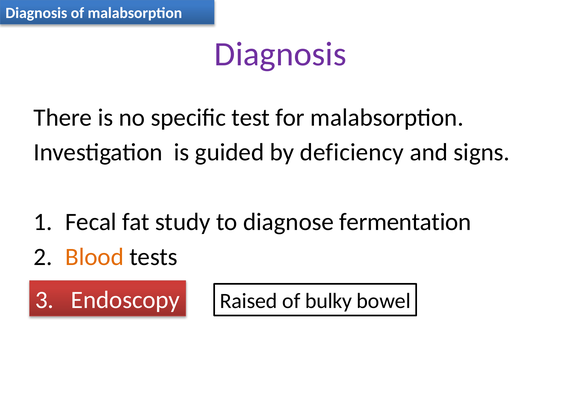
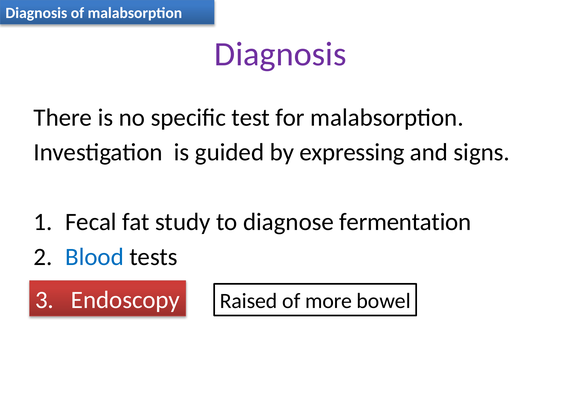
deficiency: deficiency -> expressing
Blood colour: orange -> blue
bulky: bulky -> more
